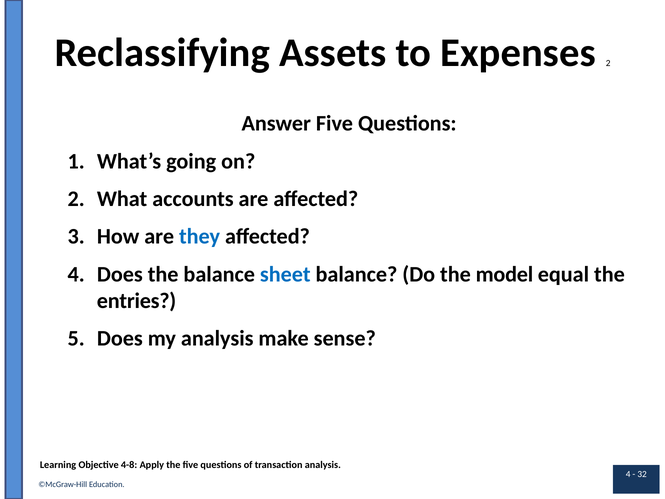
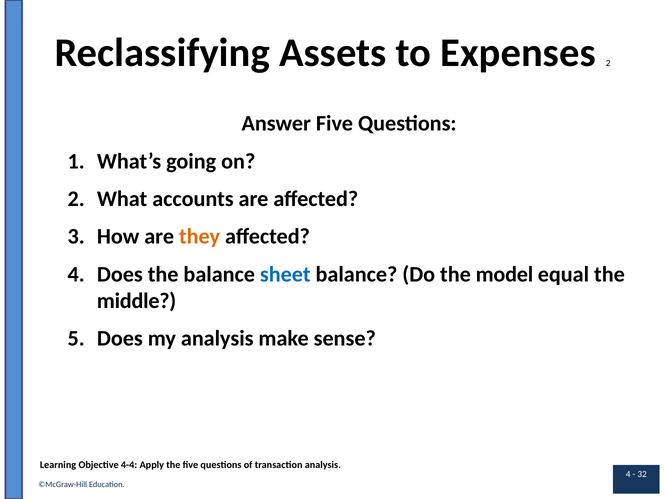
they colour: blue -> orange
entries: entries -> middle
4-8: 4-8 -> 4-4
